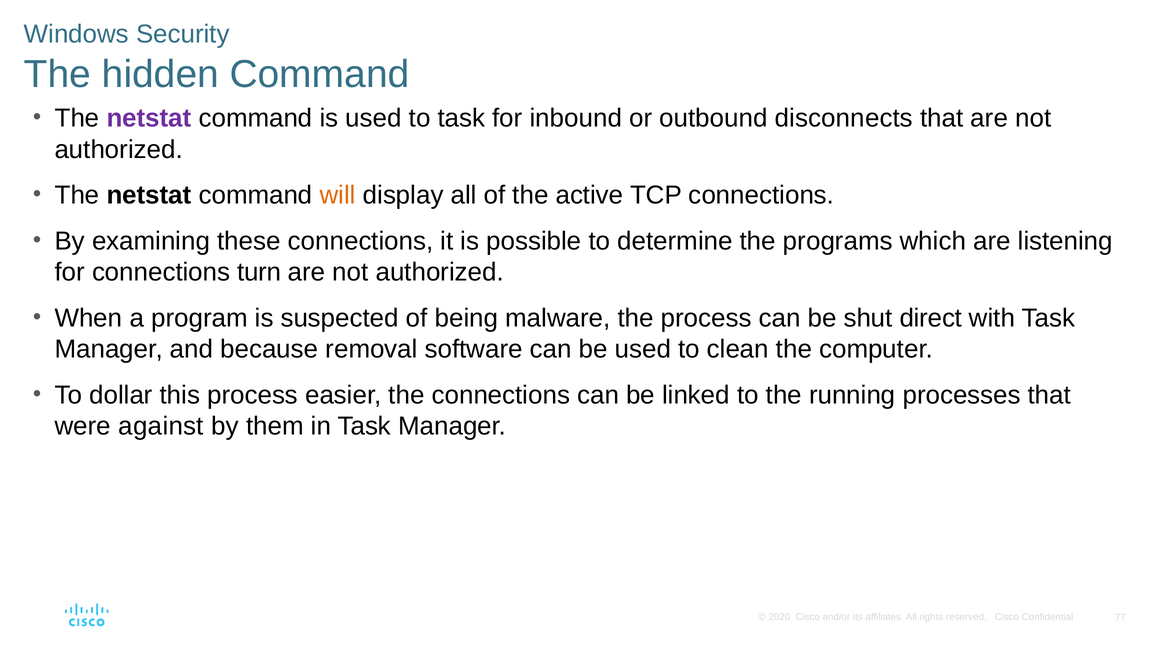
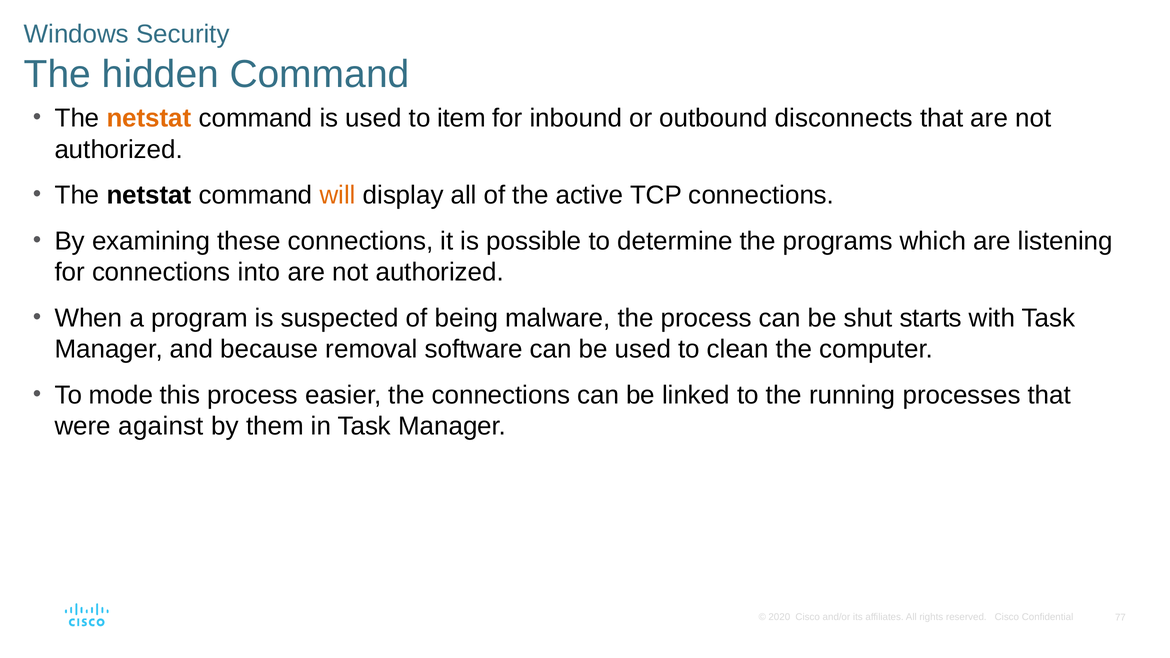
netstat at (149, 118) colour: purple -> orange
to task: task -> item
turn: turn -> into
direct: direct -> starts
dollar: dollar -> mode
